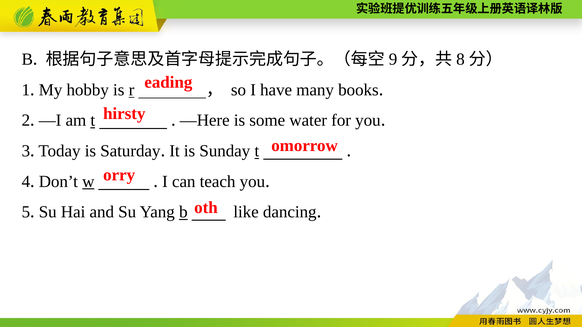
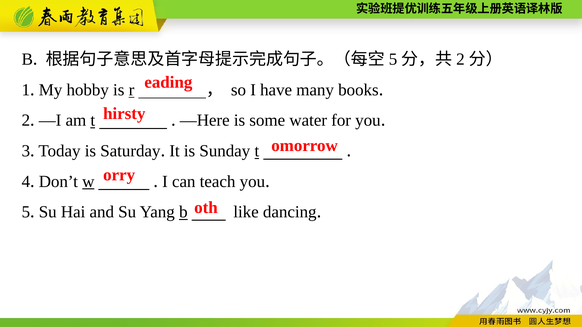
9 at (393, 59): 9 -> 5
8 at (460, 59): 8 -> 2
